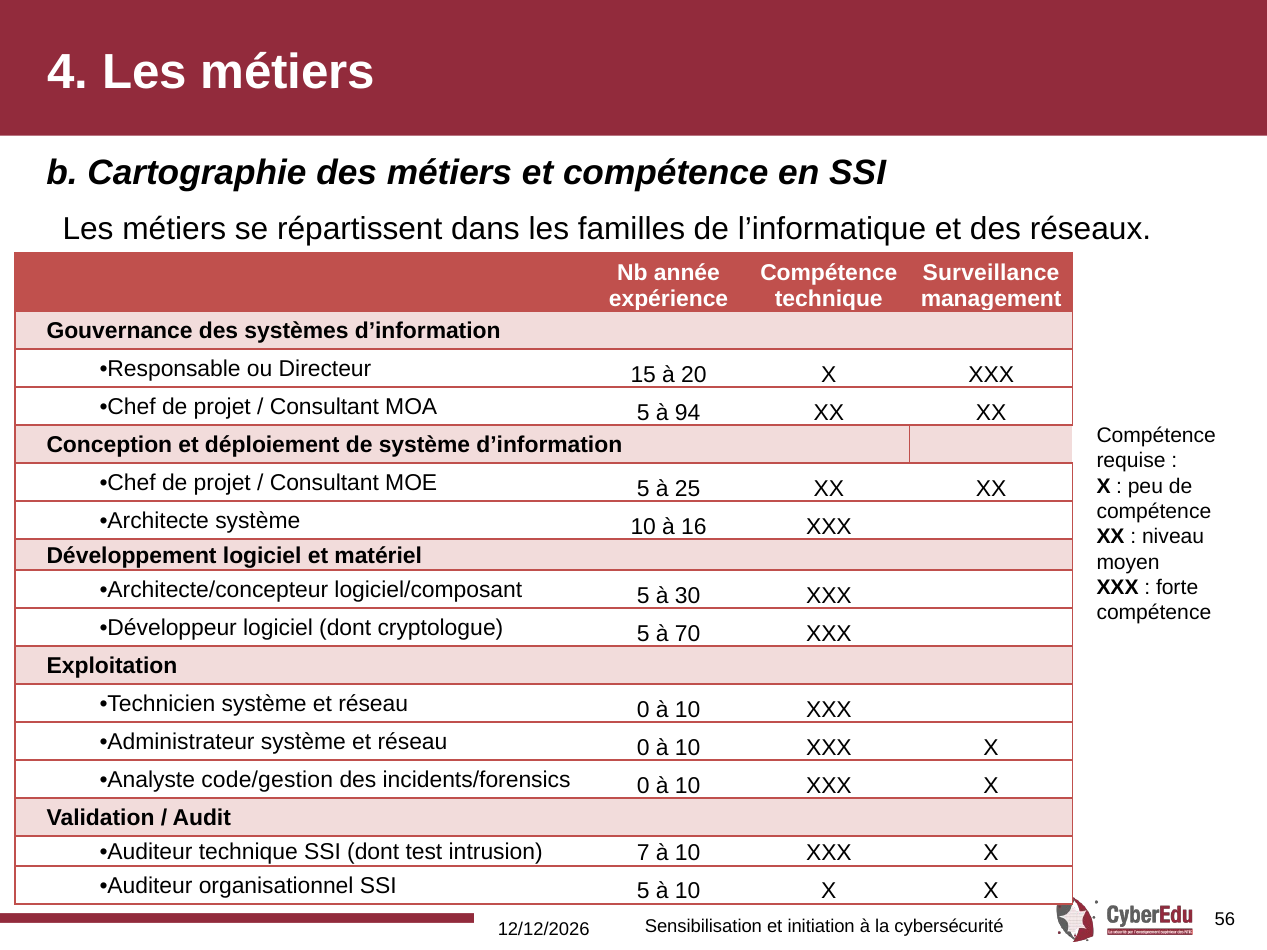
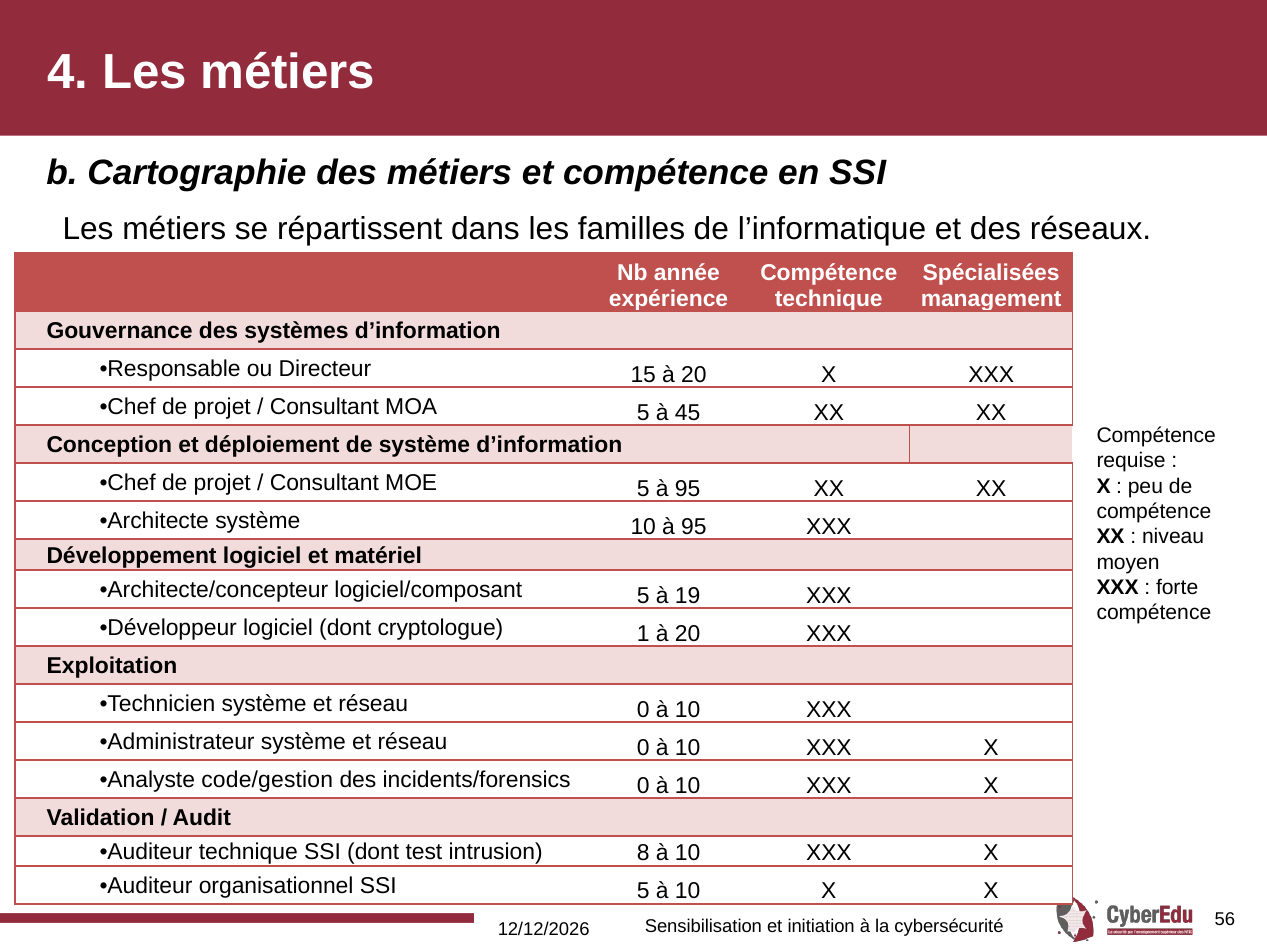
Surveillance: Surveillance -> Spécialisées
94: 94 -> 45
5 à 25: 25 -> 95
10 à 16: 16 -> 95
30: 30 -> 19
cryptologue 5: 5 -> 1
70 at (688, 634): 70 -> 20
7: 7 -> 8
